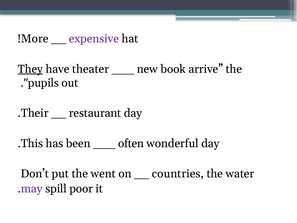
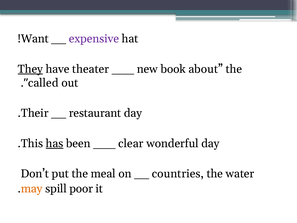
More: More -> Want
arrive: arrive -> about
pupils: pupils -> called
has underline: none -> present
often: often -> clear
went: went -> meal
may colour: purple -> orange
